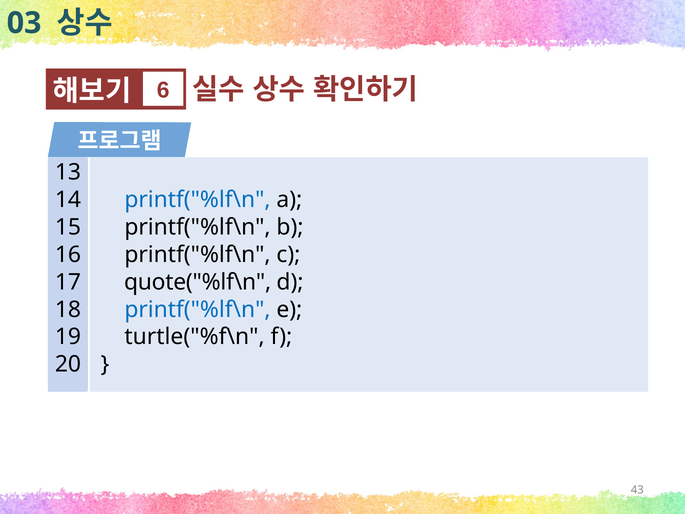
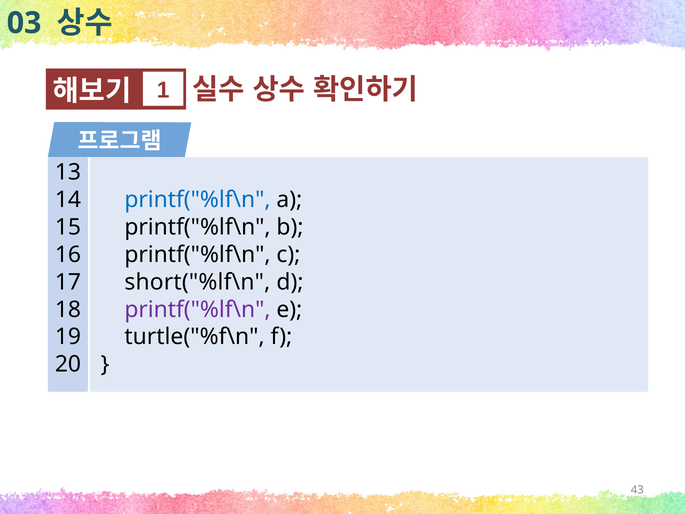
6: 6 -> 1
quote("%lf\n: quote("%lf\n -> short("%lf\n
printf("%lf\n at (197, 309) colour: blue -> purple
